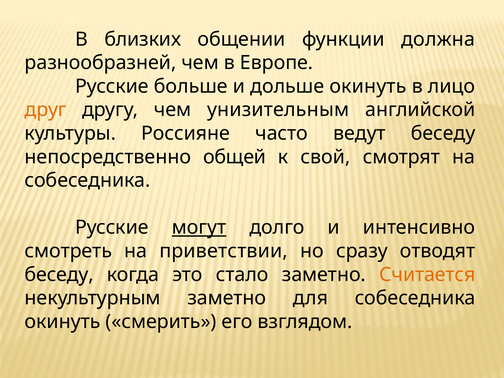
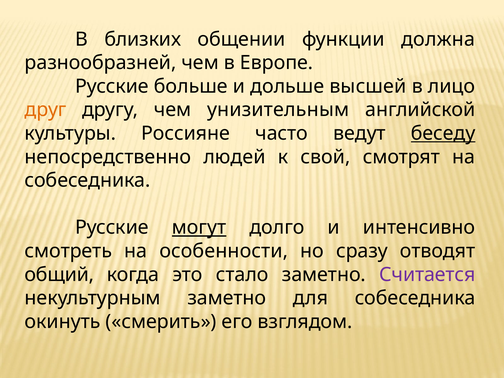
дольше окинуть: окинуть -> высшей
беседу at (443, 133) underline: none -> present
общей: общей -> людей
приветствии: приветствии -> особенности
беседу at (59, 275): беседу -> общий
Считается colour: orange -> purple
